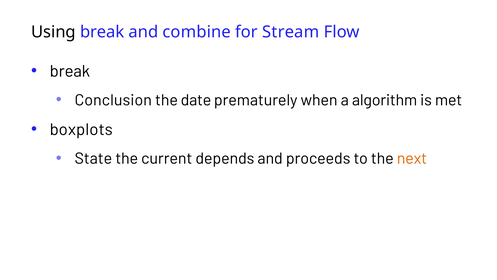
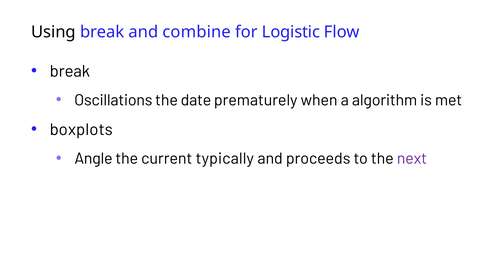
Stream: Stream -> Logistic
Conclusion: Conclusion -> Oscillations
State: State -> Angle
depends: depends -> typically
next colour: orange -> purple
